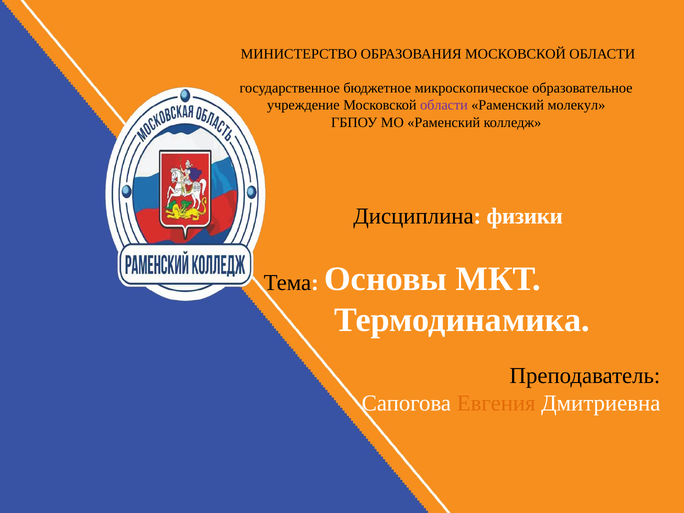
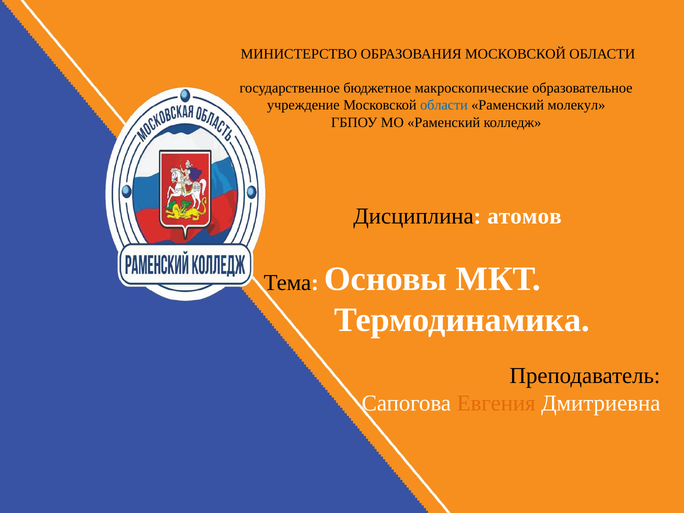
микроскопическое: микроскопическое -> макроскопические
области at (444, 105) colour: purple -> blue
физики: физики -> атомов
